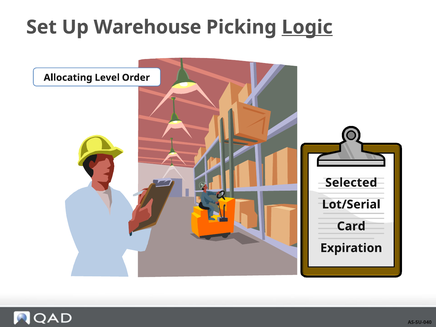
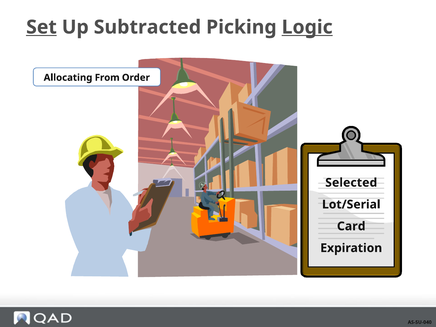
Set underline: none -> present
Warehouse: Warehouse -> Subtracted
Level: Level -> From
